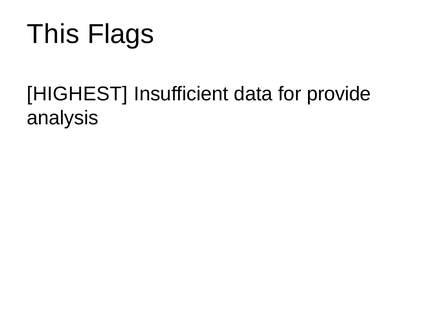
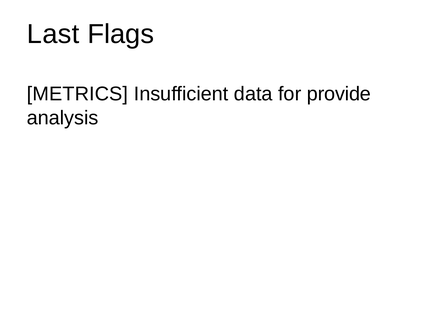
This: This -> Last
HIGHEST: HIGHEST -> METRICS
